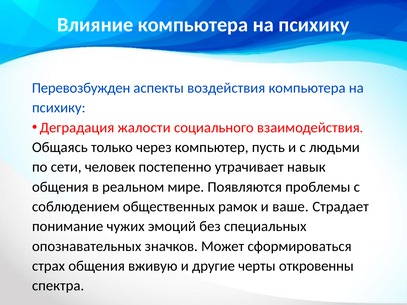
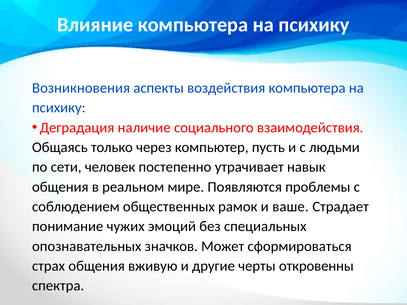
Перевозбужден: Перевозбужден -> Возникновения
жалости: жалости -> наличие
